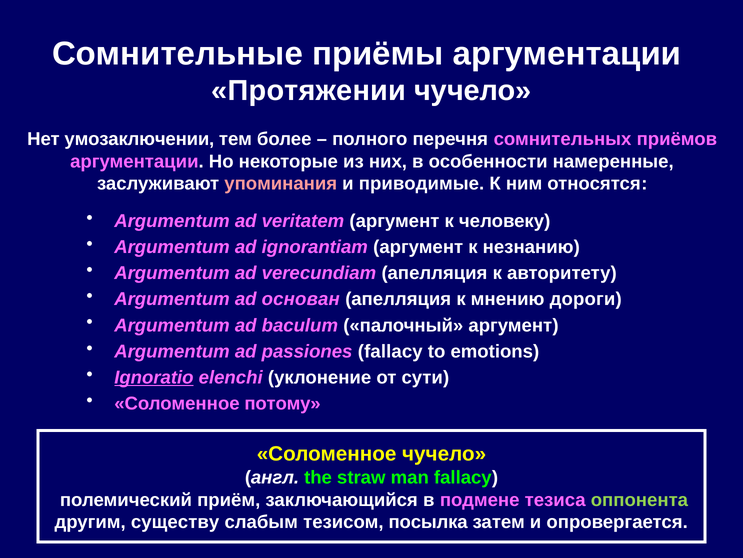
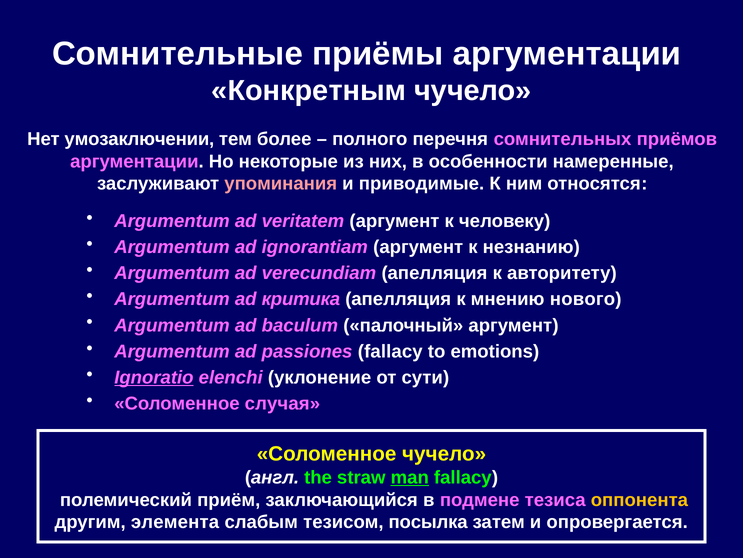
Протяжении: Протяжении -> Конкретным
основан: основан -> критика
дороги: дороги -> нового
потому: потому -> случая
man underline: none -> present
оппонента colour: light green -> yellow
существу: существу -> элемента
